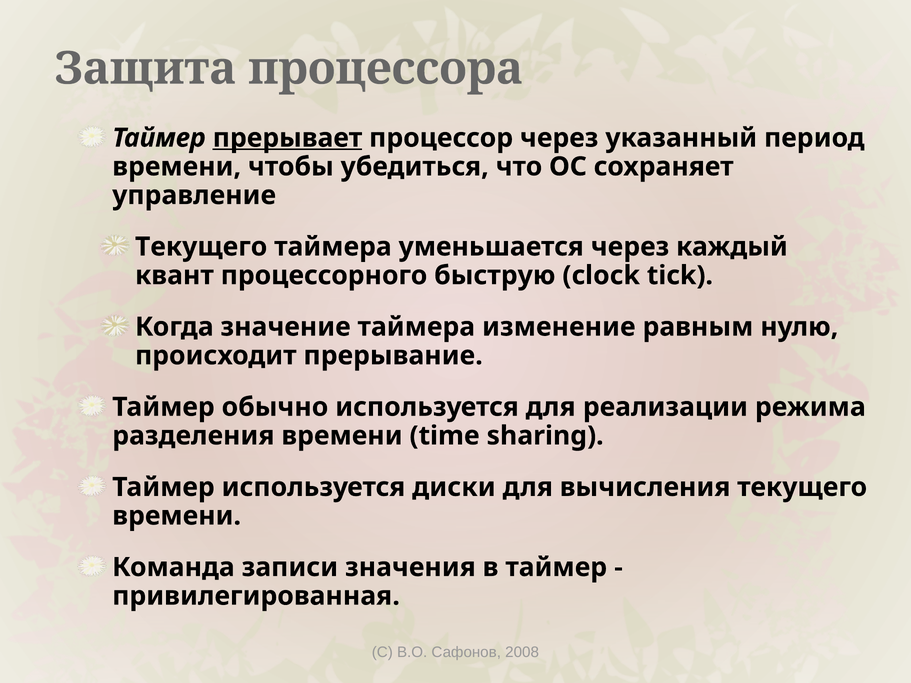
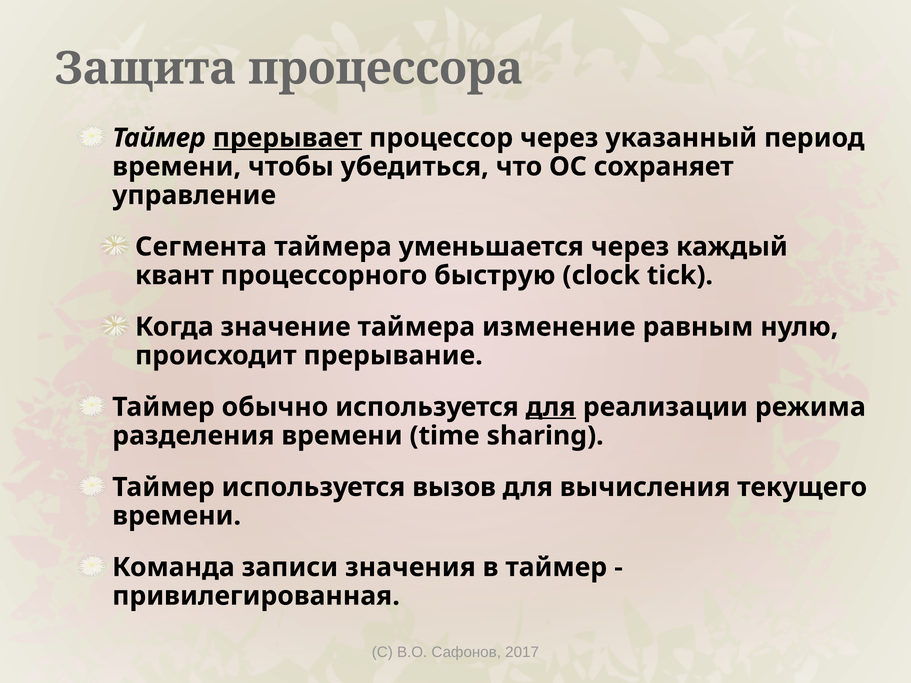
Текущего at (201, 247): Текущего -> Сегмента
для at (551, 407) underline: none -> present
диски: диски -> вызов
2008: 2008 -> 2017
